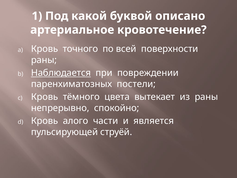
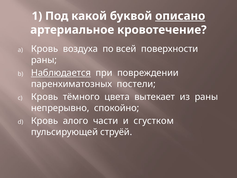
описано underline: none -> present
точного: точного -> воздуха
является: является -> сгустком
